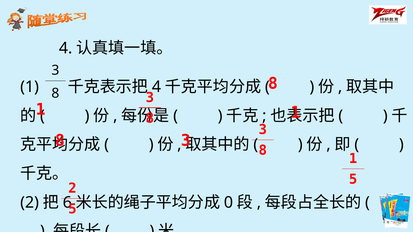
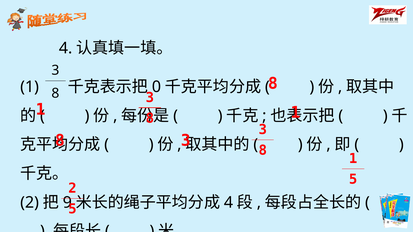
4 at (156, 87): 4 -> 0
6: 6 -> 9
0 at (229, 203): 0 -> 4
